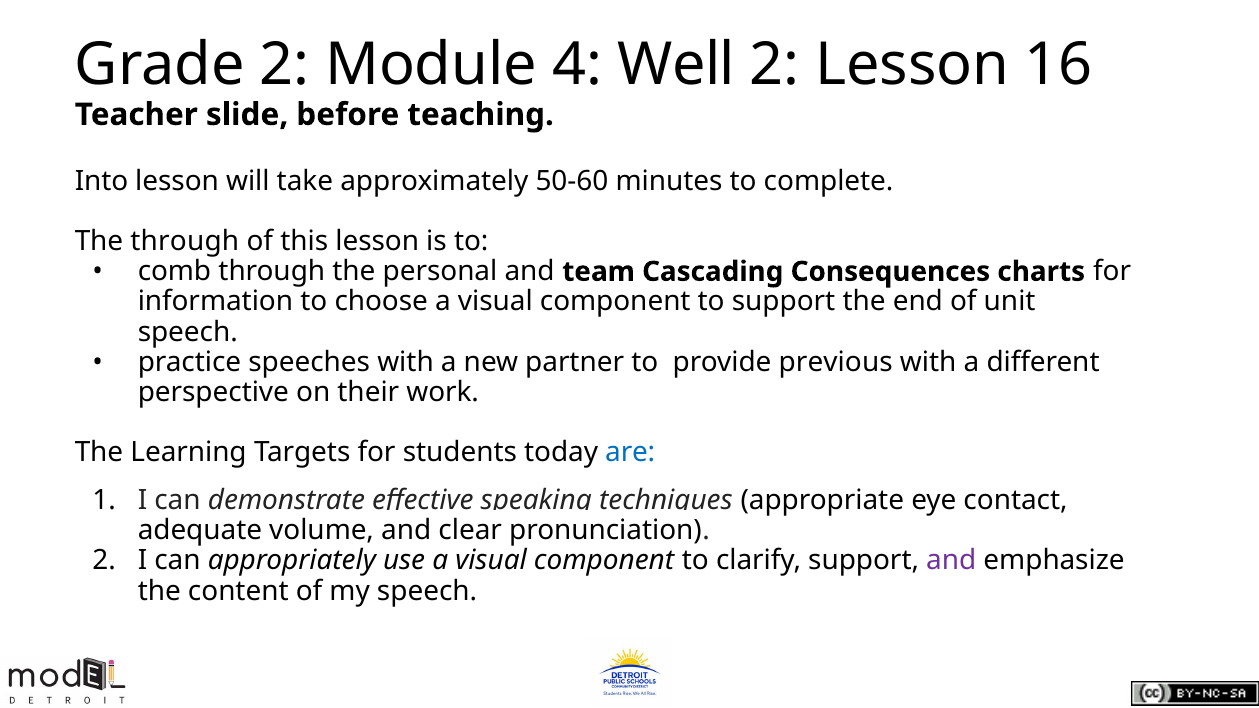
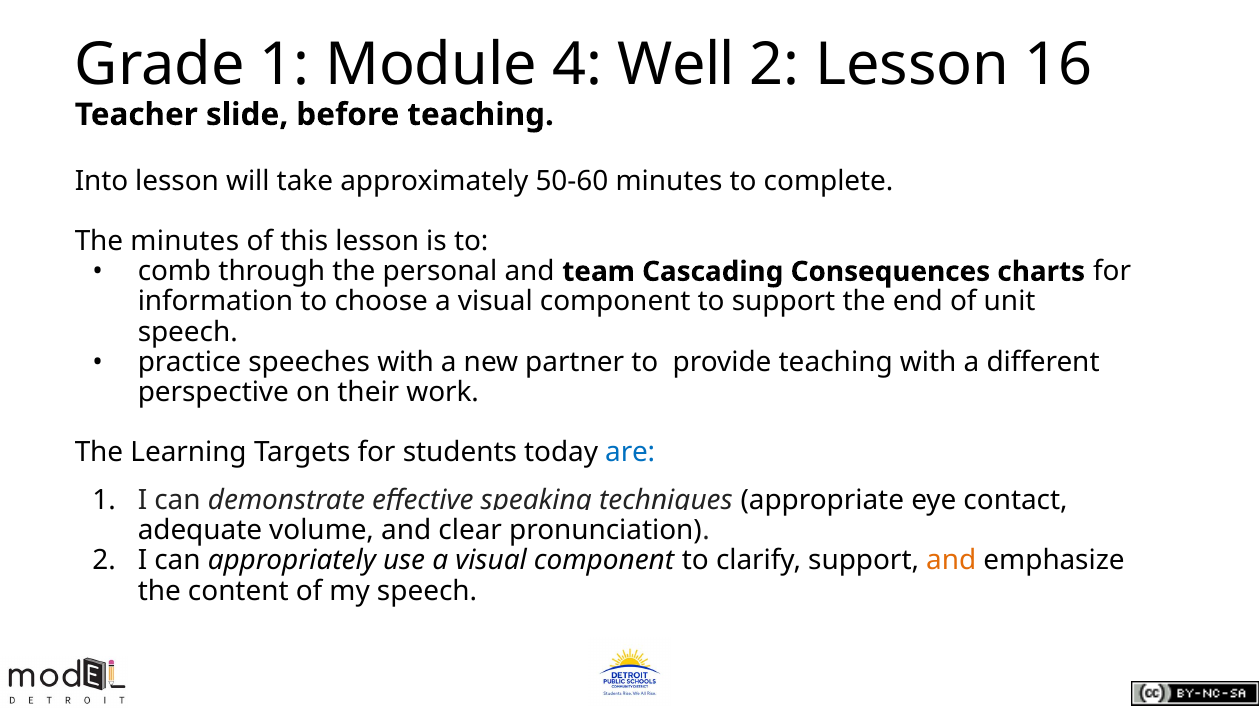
Grade 2: 2 -> 1
The through: through -> minutes
provide previous: previous -> teaching
and at (951, 561) colour: purple -> orange
